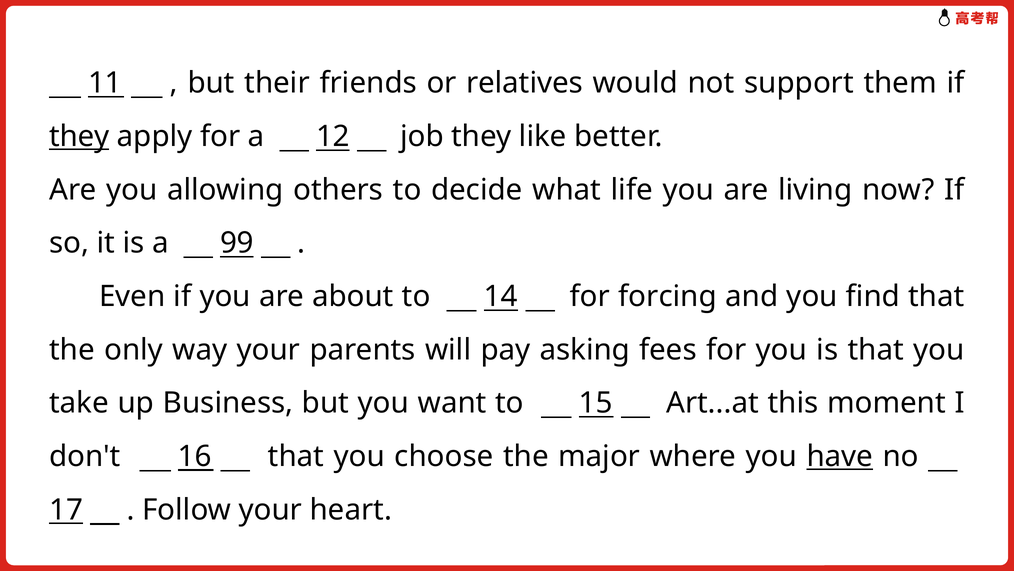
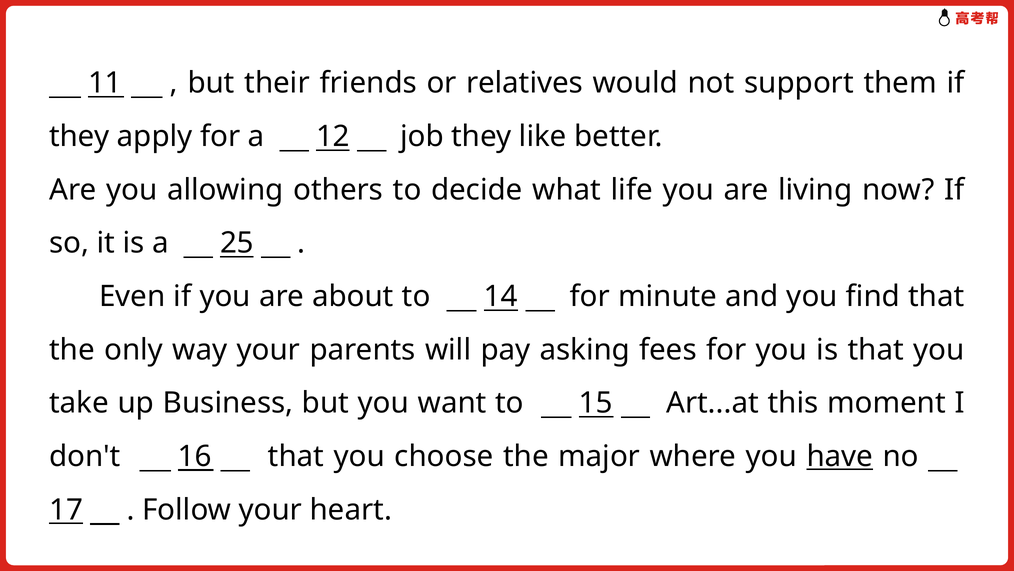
they at (79, 136) underline: present -> none
99: 99 -> 25
forcing: forcing -> minute
